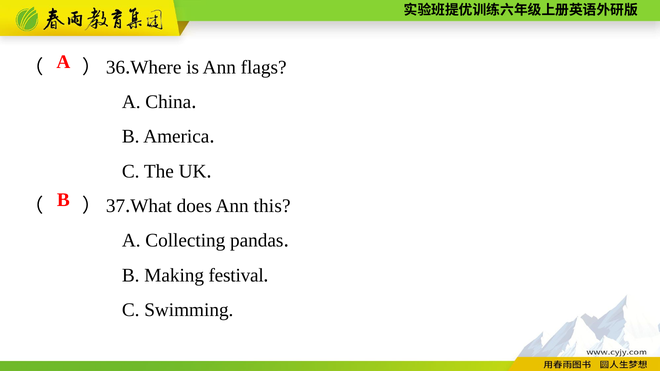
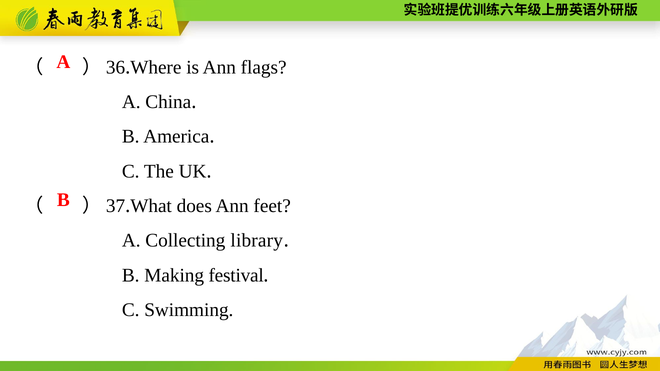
this: this -> feet
pandas: pandas -> library
